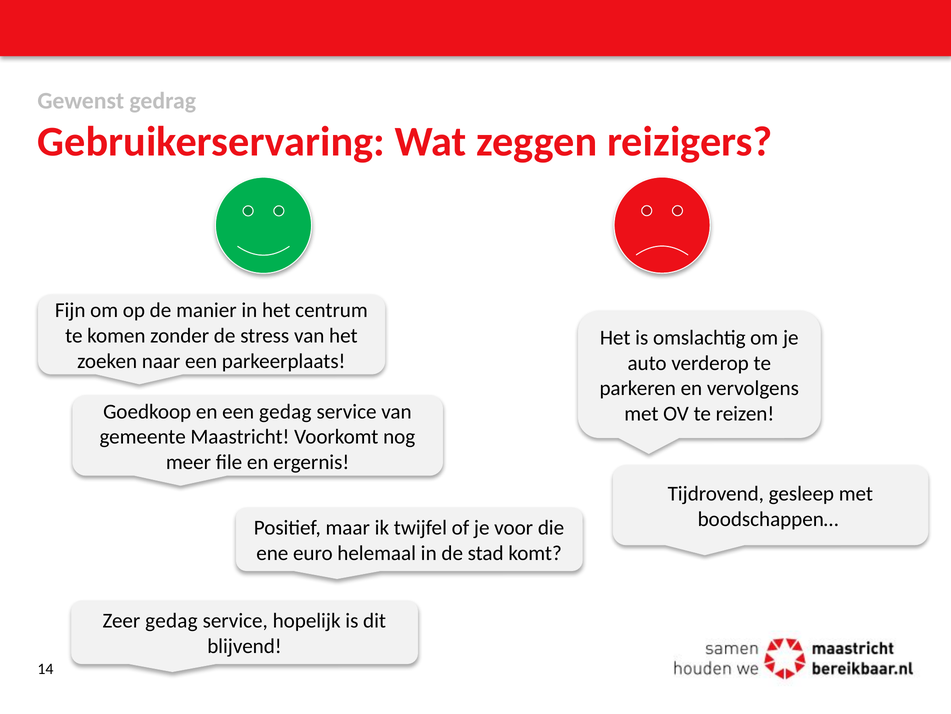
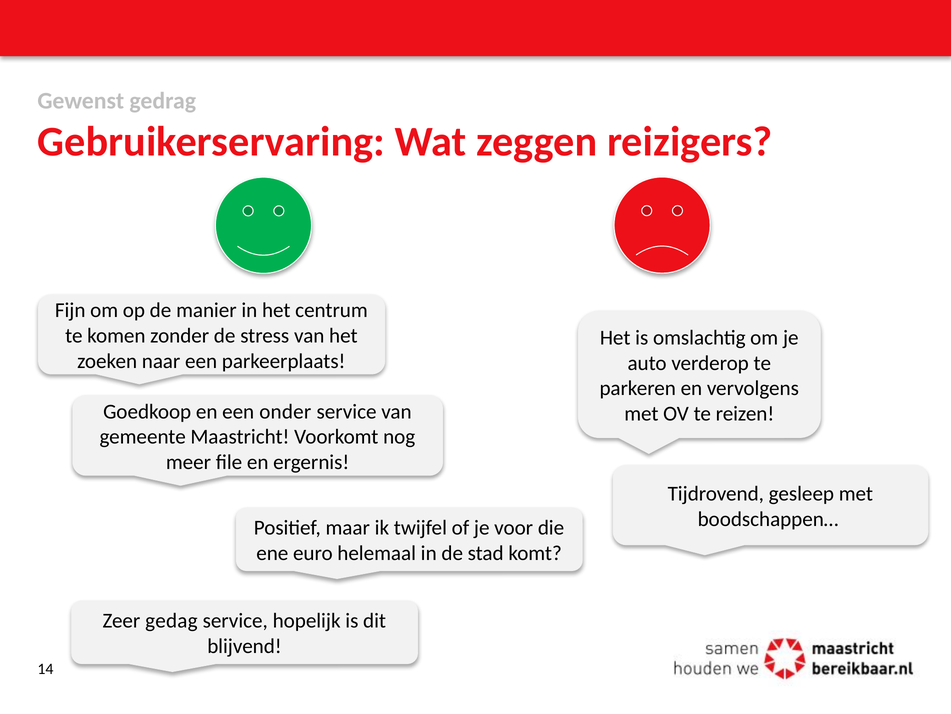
een gedag: gedag -> onder
